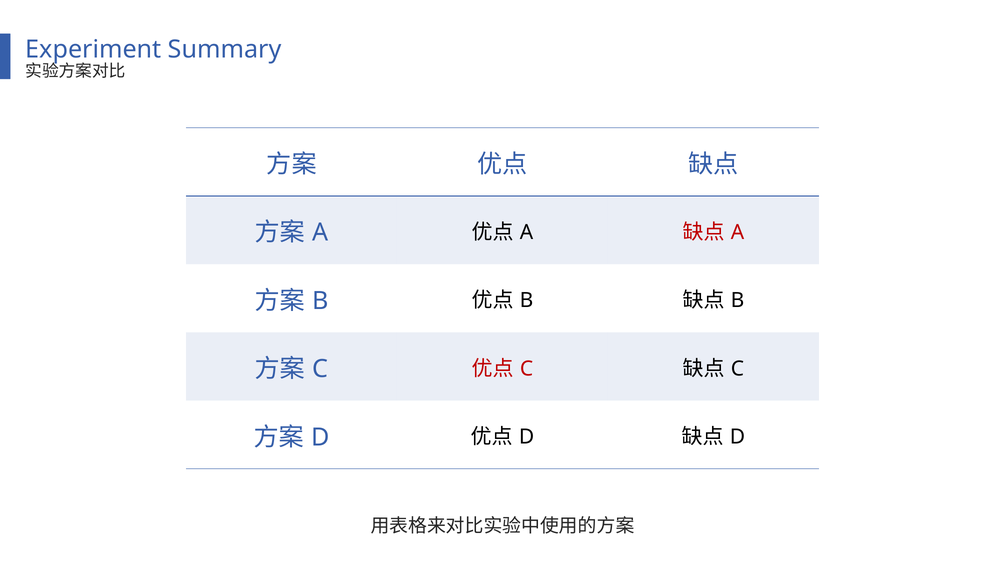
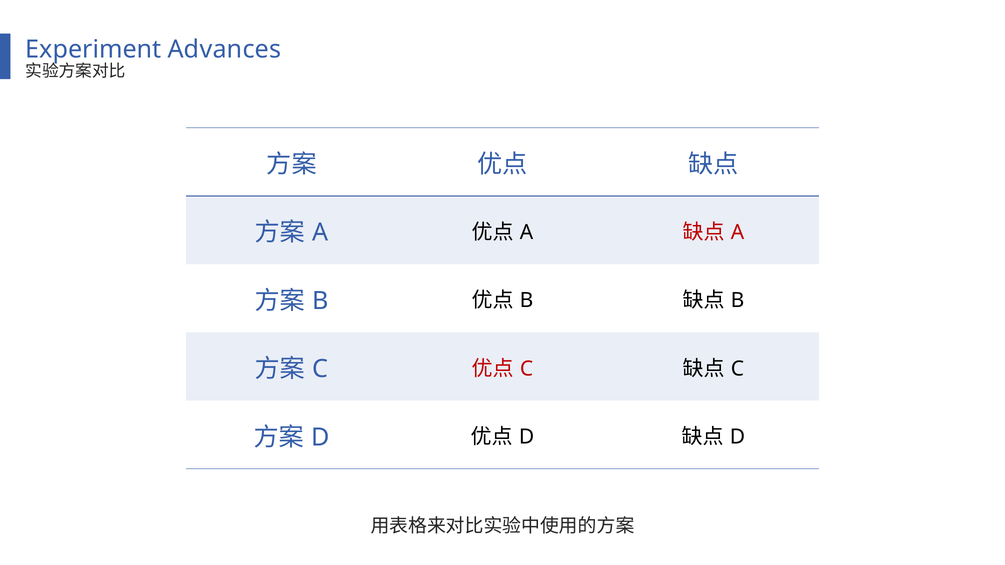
Summary: Summary -> Advances
